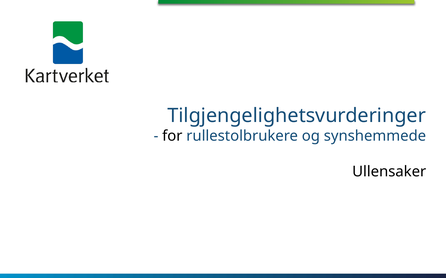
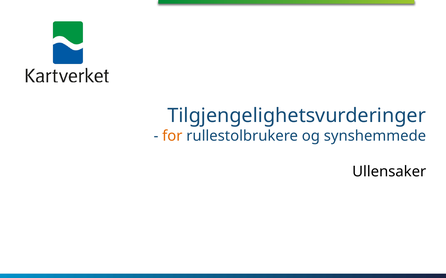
for colour: black -> orange
